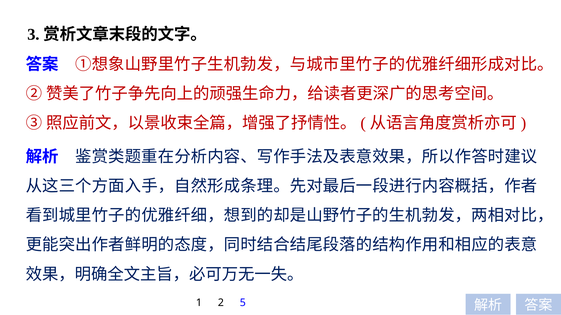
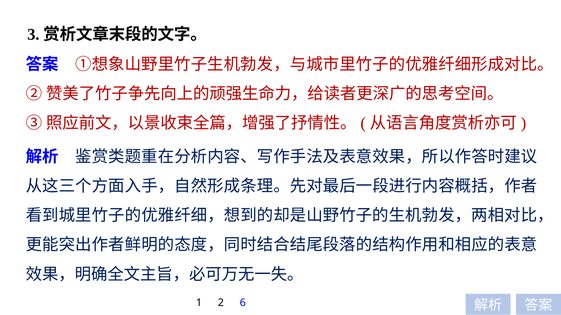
5: 5 -> 6
